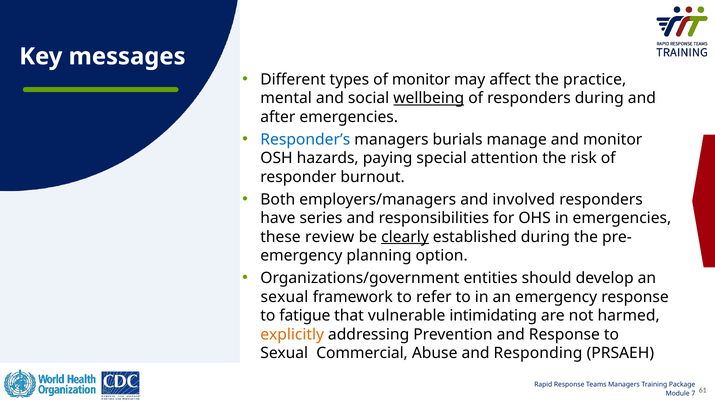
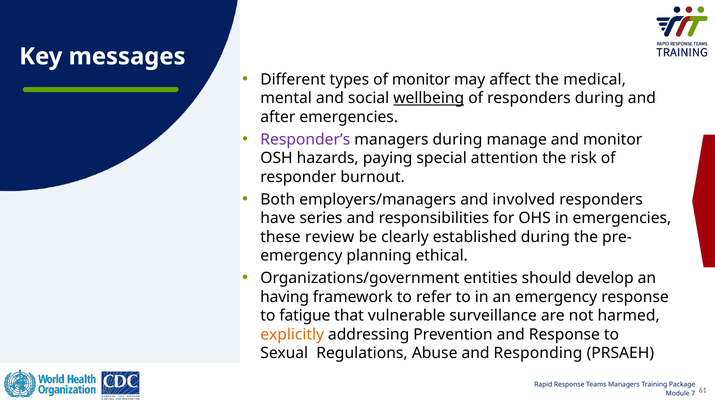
practice: practice -> medical
Responder’s colour: blue -> purple
managers burials: burials -> during
clearly underline: present -> none
option: option -> ethical
sexual at (284, 297): sexual -> having
intimidating: intimidating -> surveillance
Commercial: Commercial -> Regulations
